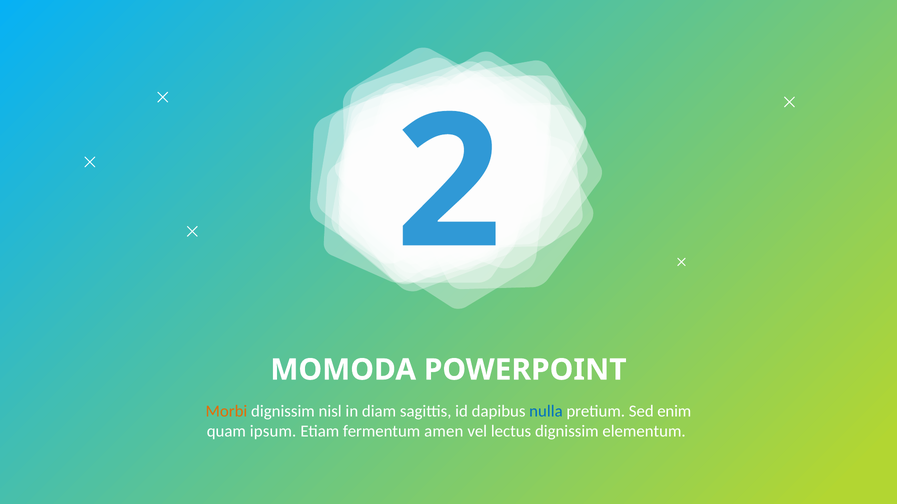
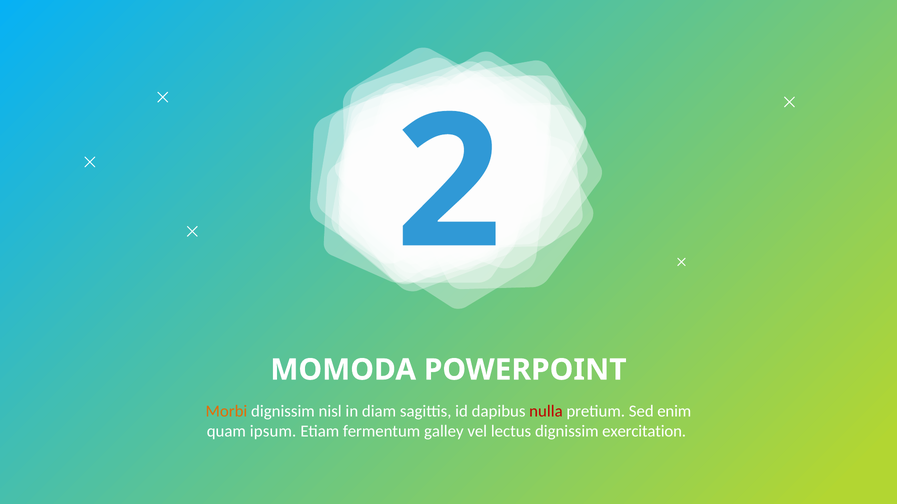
nulla colour: blue -> red
amen: amen -> galley
elementum: elementum -> exercitation
